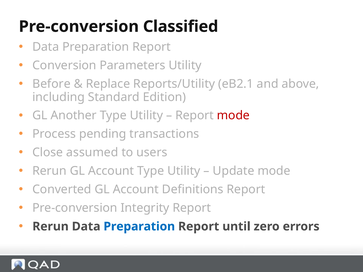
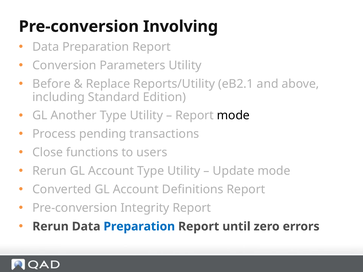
Classified: Classified -> Involving
mode at (233, 116) colour: red -> black
assumed: assumed -> functions
